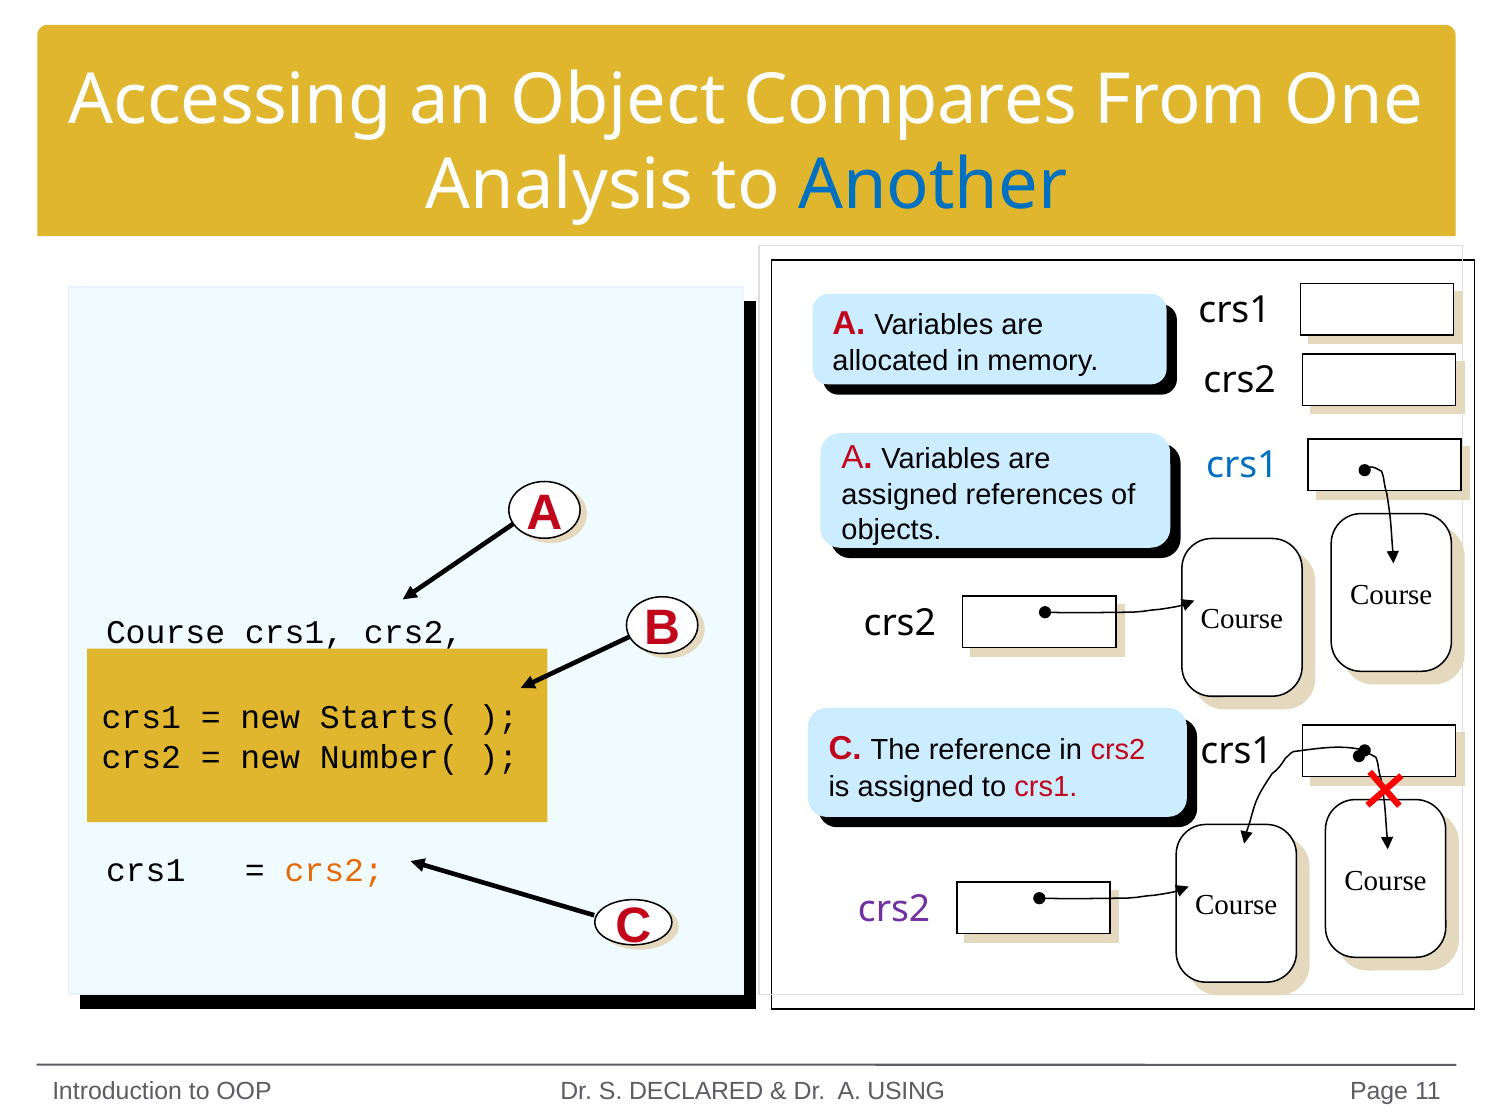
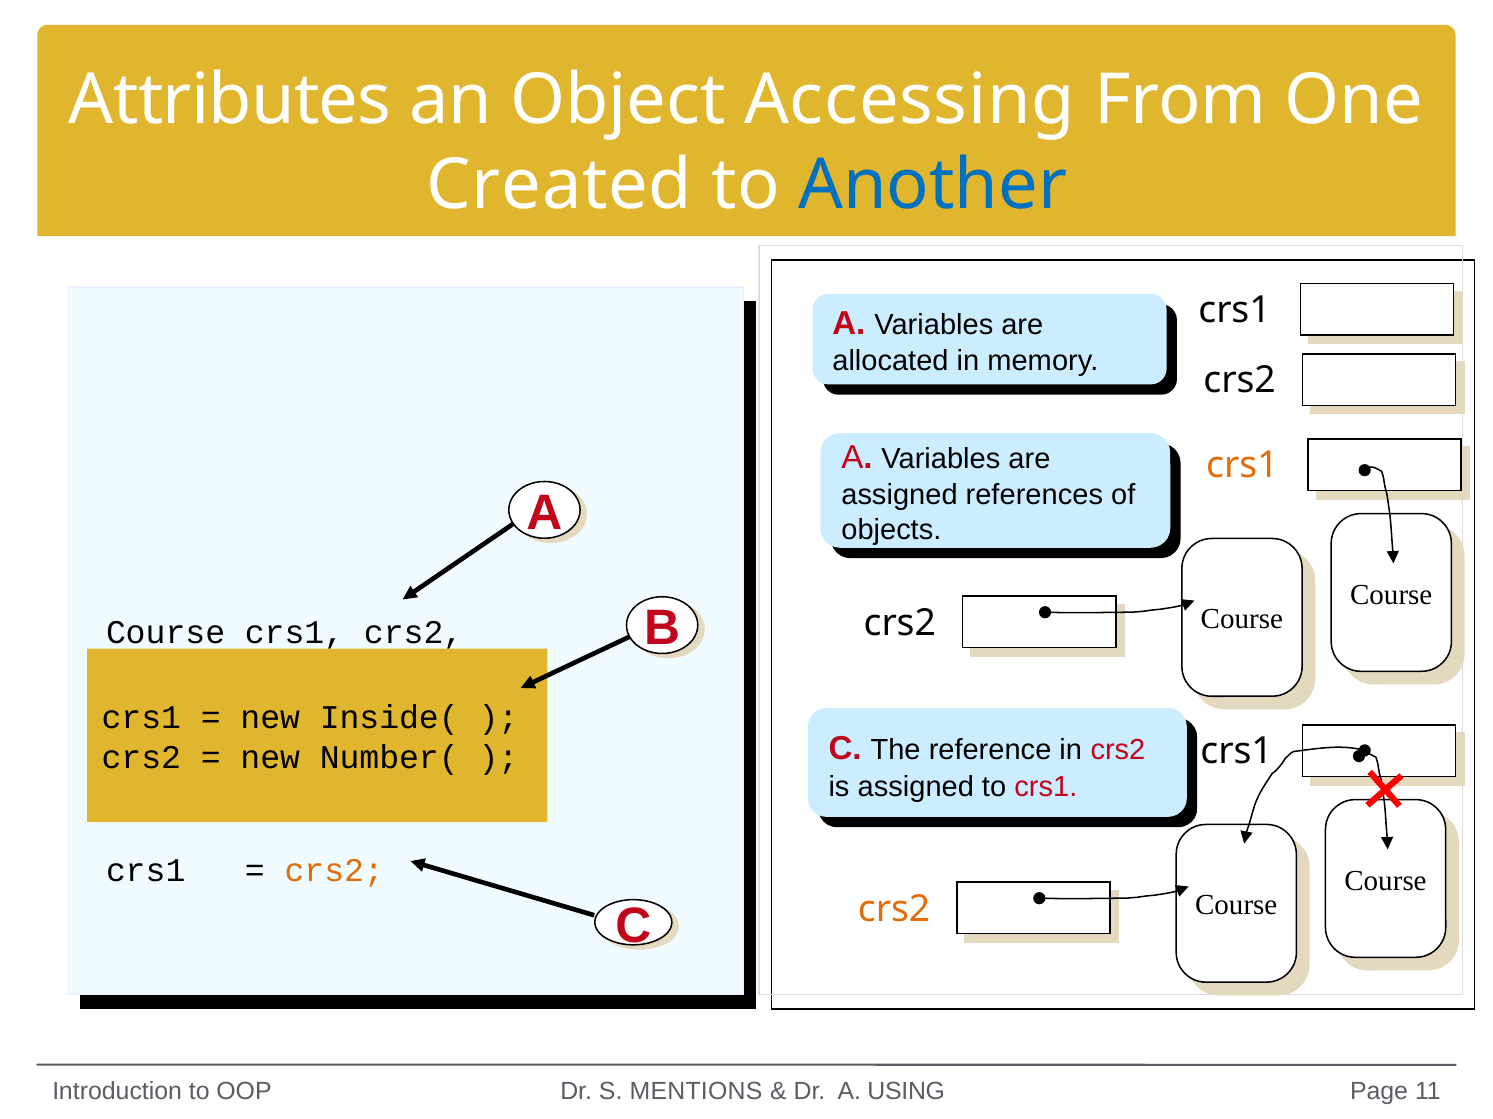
Accessing: Accessing -> Attributes
Compares: Compares -> Accessing
Analysis: Analysis -> Created
crs1 at (1242, 466) colour: blue -> orange
Starts(: Starts( -> Inside(
crs2 at (894, 909) colour: purple -> orange
DECLARED: DECLARED -> MENTIONS
